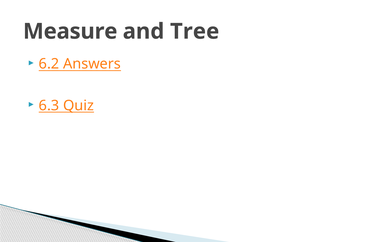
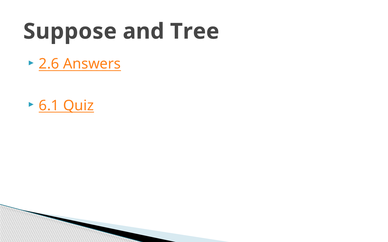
Measure: Measure -> Suppose
6.2: 6.2 -> 2.6
6.3: 6.3 -> 6.1
